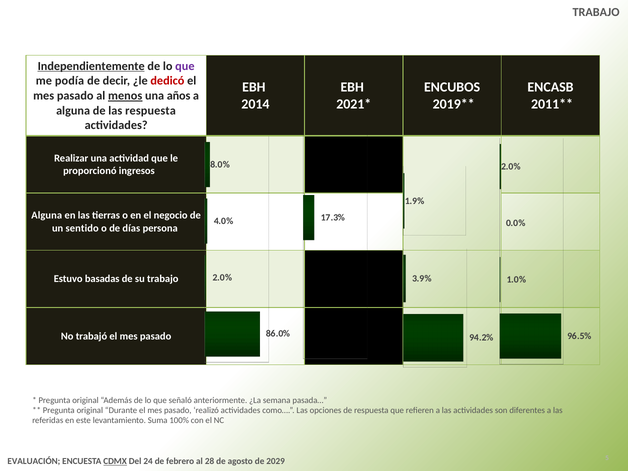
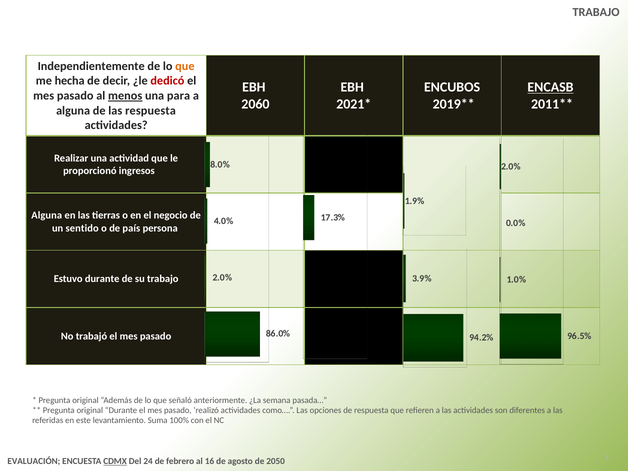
Independientemente underline: present -> none
que at (185, 66) colour: purple -> orange
podía: podía -> hecha
ENCASB underline: none -> present
años: años -> para
2014: 2014 -> 2060
días: días -> país
Estuvo basadas: basadas -> durante
28: 28 -> 16
2029: 2029 -> 2050
